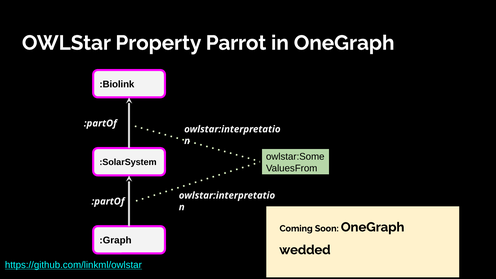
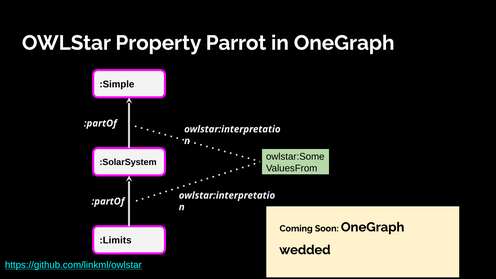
:Biolink: :Biolink -> :Simple
:Graph: :Graph -> :Limits
